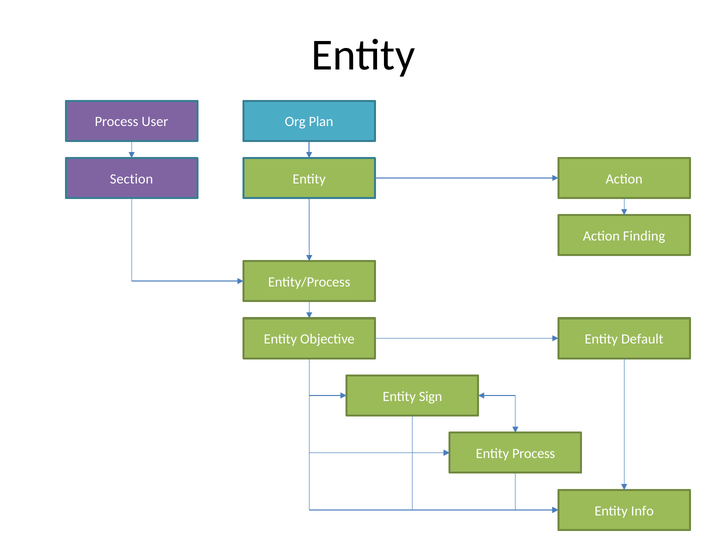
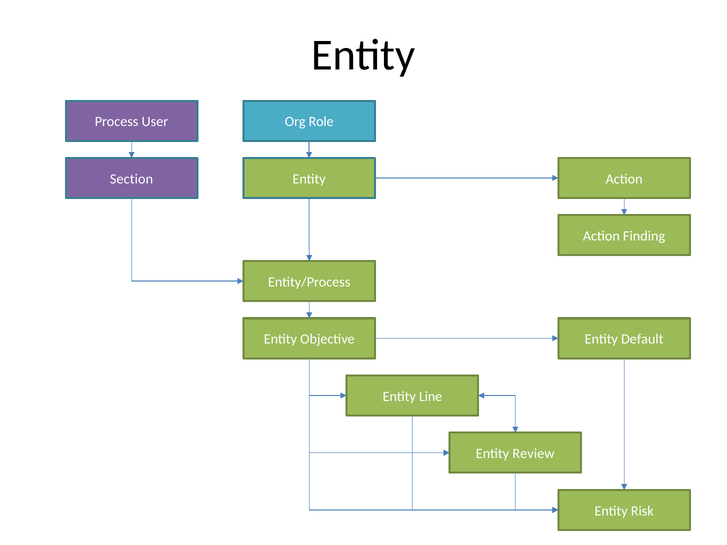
Plan: Plan -> Role
Sign: Sign -> Line
Entity Process: Process -> Review
Info: Info -> Risk
